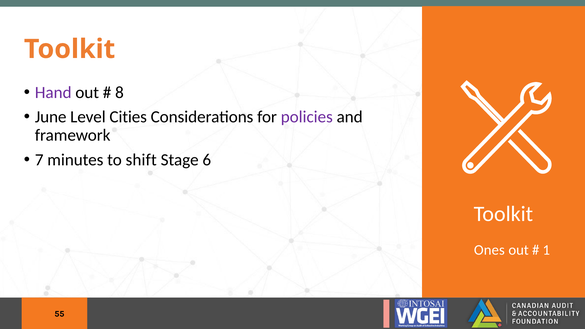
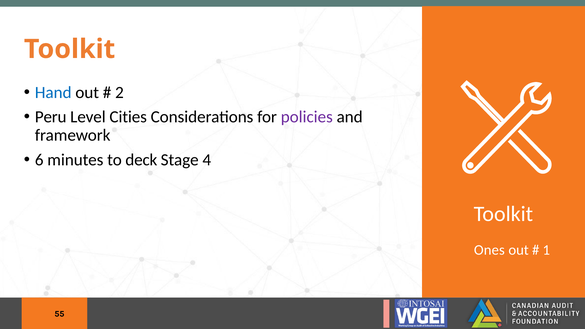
Hand colour: purple -> blue
8: 8 -> 2
June: June -> Peru
7: 7 -> 6
shift: shift -> deck
6: 6 -> 4
